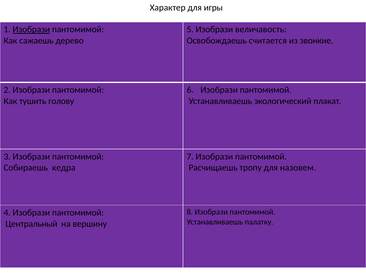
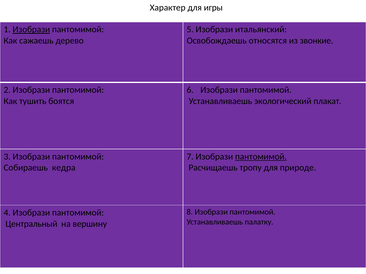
величавость: величавость -> итальянский
считается: считается -> относятся
голову: голову -> боятся
пантомимой at (261, 157) underline: none -> present
назовем: назовем -> природе
